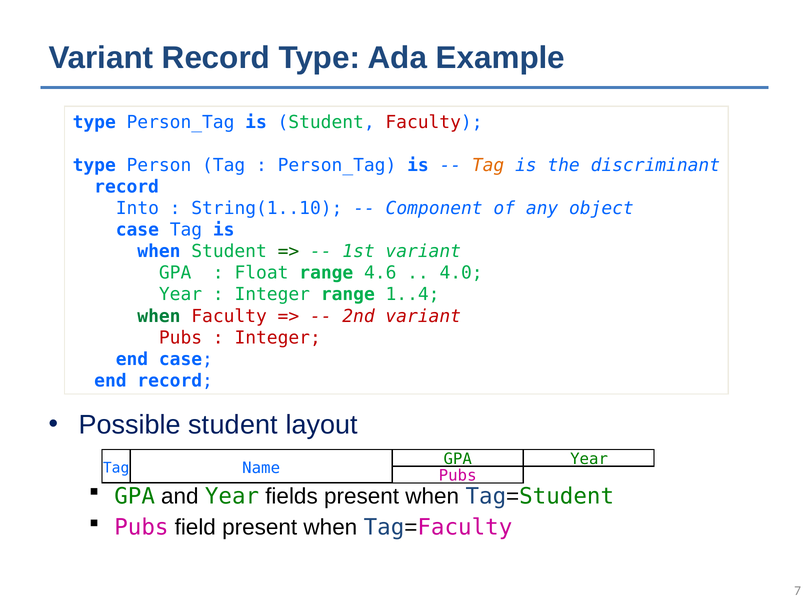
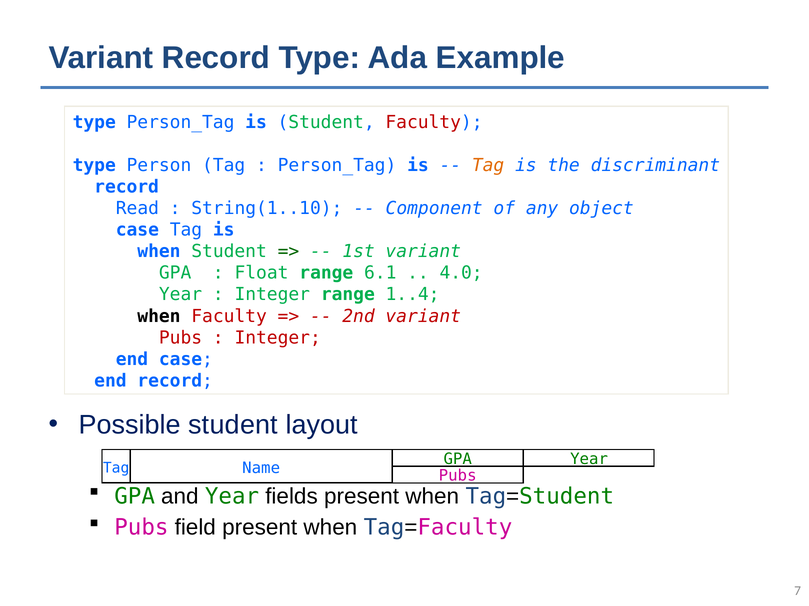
Into: Into -> Read
4.6: 4.6 -> 6.1
when at (159, 316) colour: green -> black
